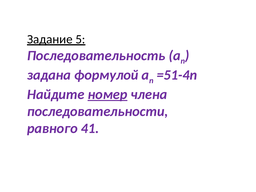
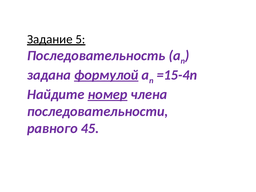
формулой underline: none -> present
=51-4n: =51-4n -> =15-4n
41: 41 -> 45
